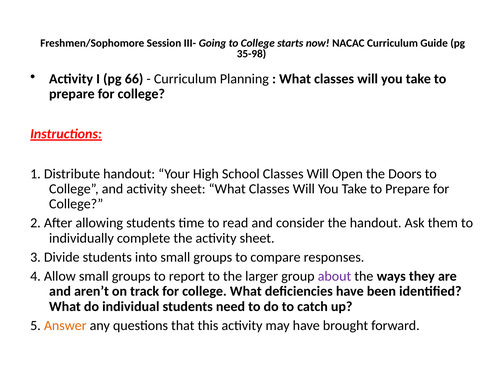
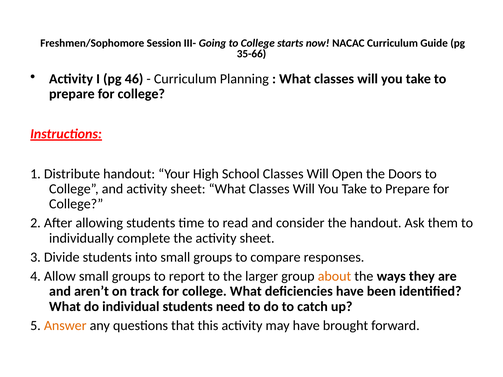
35-98: 35-98 -> 35-66
66: 66 -> 46
about colour: purple -> orange
